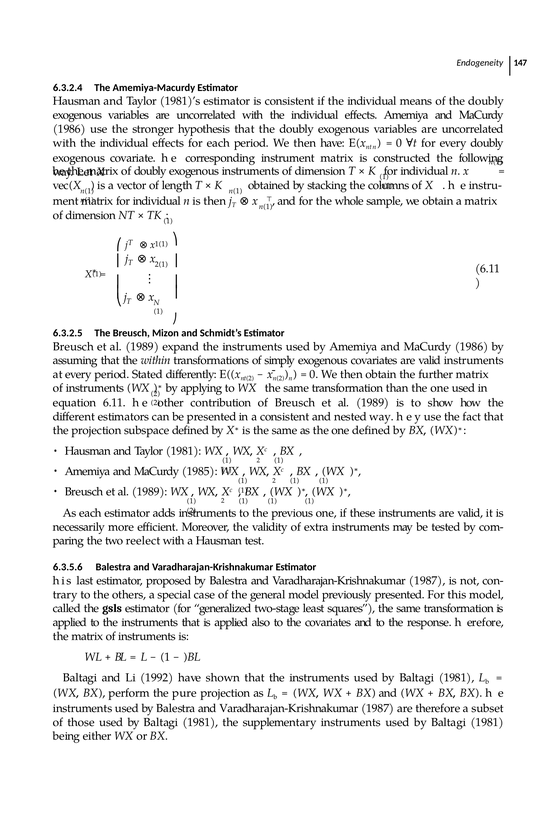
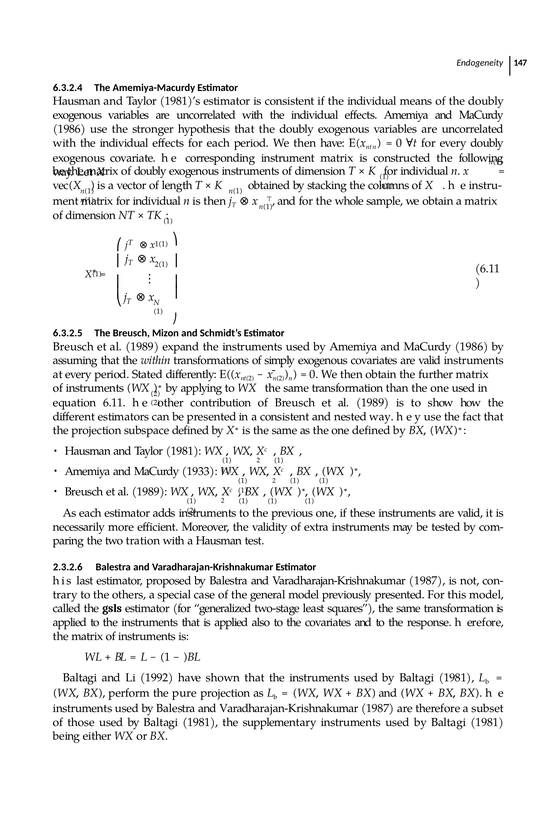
1985: 1985 -> 1933
reelect: reelect -> tration
6.3.5.6: 6.3.5.6 -> 2.3.2.6
